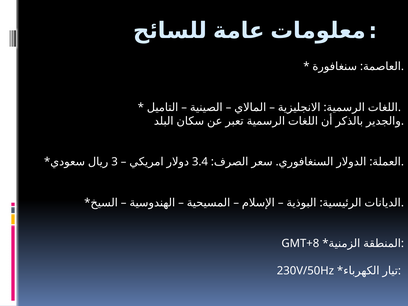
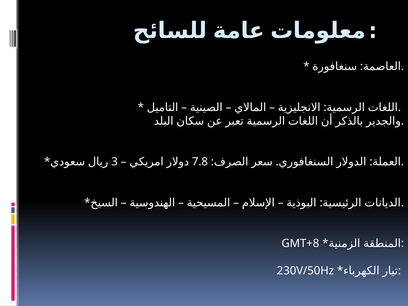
3.4: 3.4 -> 7.8
